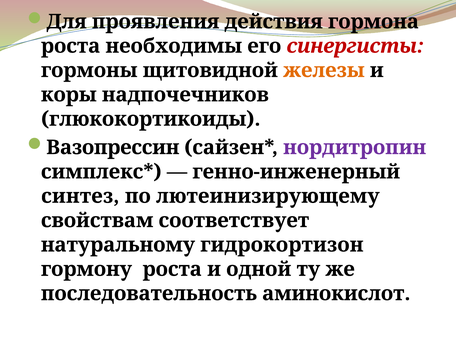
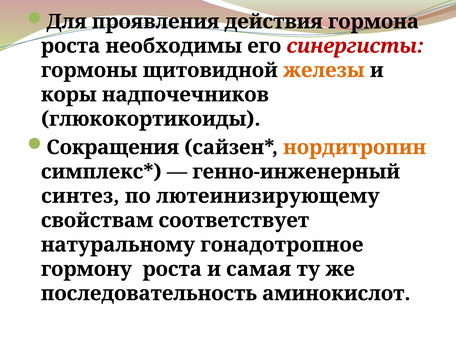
Вазопрессин: Вазопрессин -> Сокращения
нордитропин colour: purple -> orange
гидрокортизон: гидрокортизон -> гонадотропное
одной: одной -> самая
